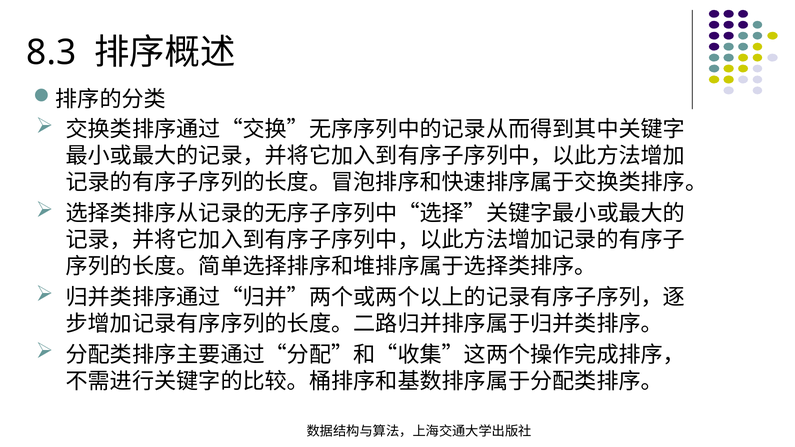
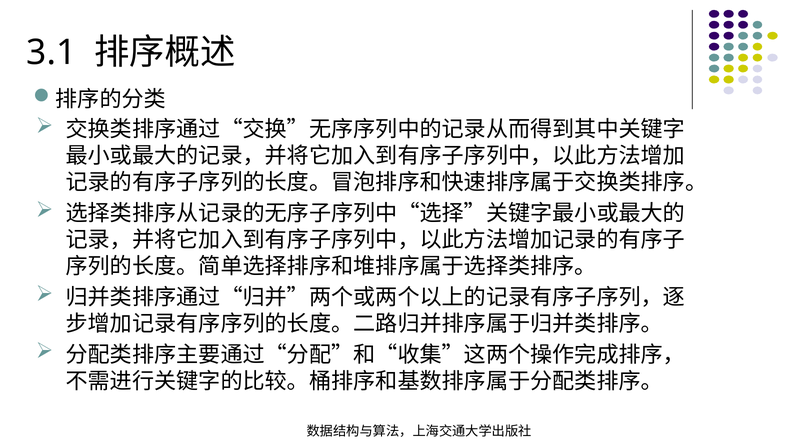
8.3: 8.3 -> 3.1
